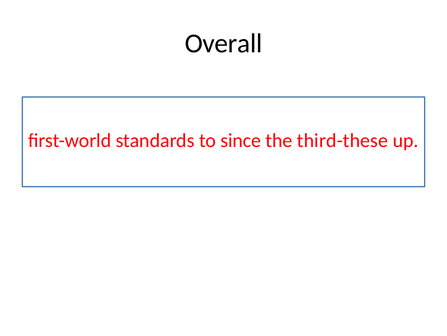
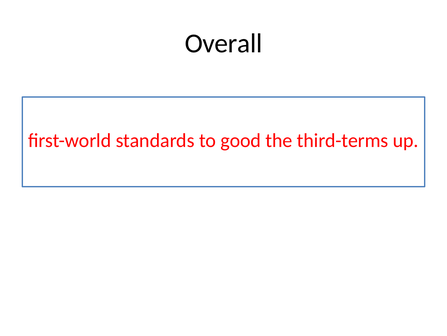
since: since -> good
third-these: third-these -> third-terms
